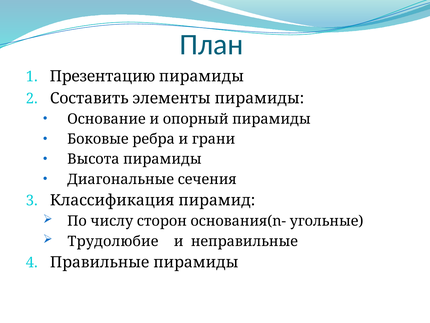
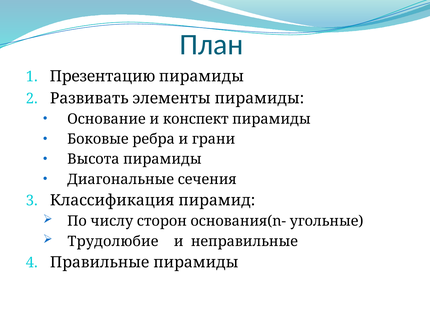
Составить: Составить -> Развивать
опорный: опорный -> конспект
